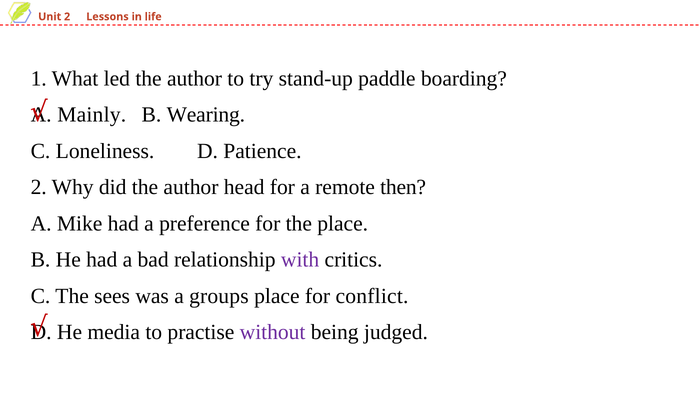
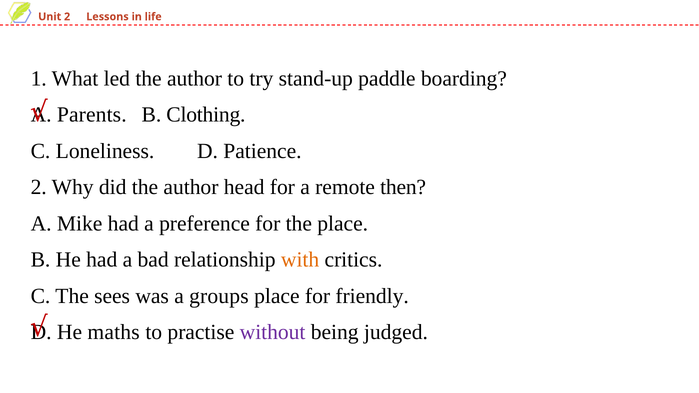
Mainly: Mainly -> Parents
Wearing: Wearing -> Clothing
with colour: purple -> orange
conflict: conflict -> friendly
media: media -> maths
